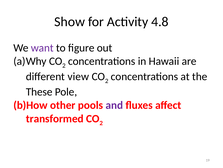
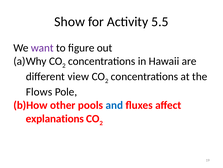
4.8: 4.8 -> 5.5
These: These -> Flows
and colour: purple -> blue
transformed: transformed -> explanations
